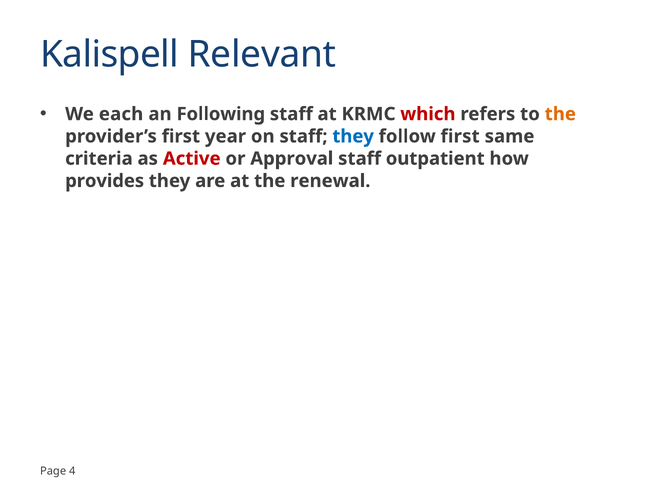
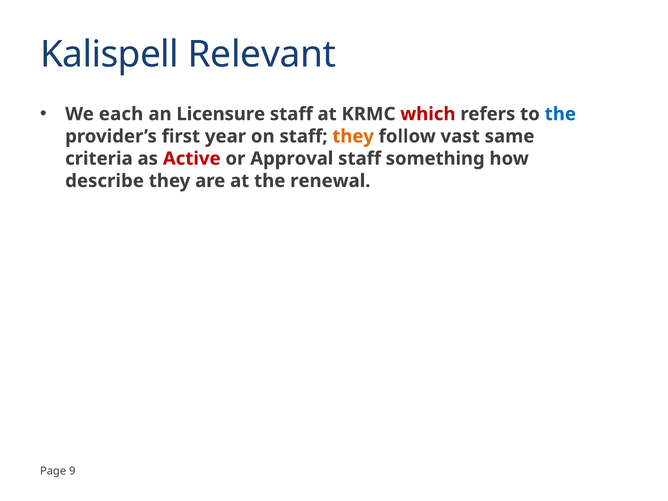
Following: Following -> Licensure
the at (560, 114) colour: orange -> blue
they at (353, 136) colour: blue -> orange
follow first: first -> vast
outpatient: outpatient -> something
provides: provides -> describe
4: 4 -> 9
